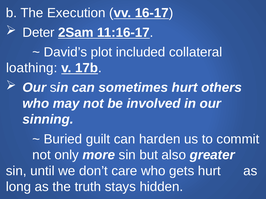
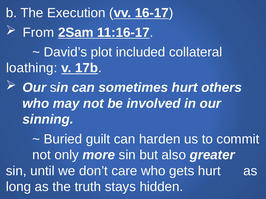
Deter: Deter -> From
